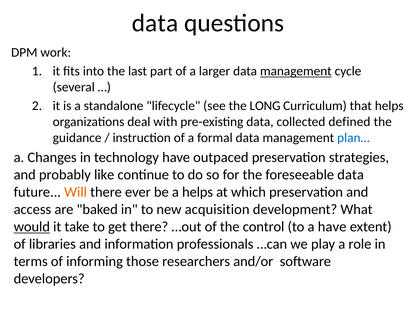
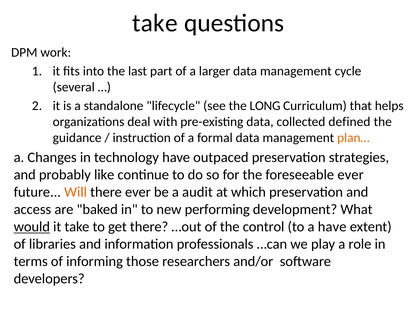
data at (155, 23): data -> take
management at (296, 71) underline: present -> none
plan… colour: blue -> orange
foreseeable data: data -> ever
a helps: helps -> audit
acquisition: acquisition -> performing
